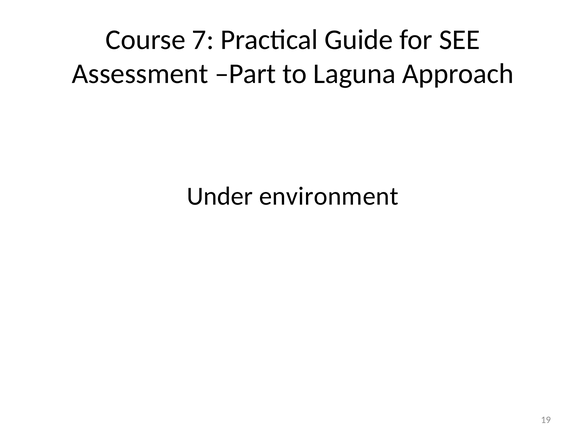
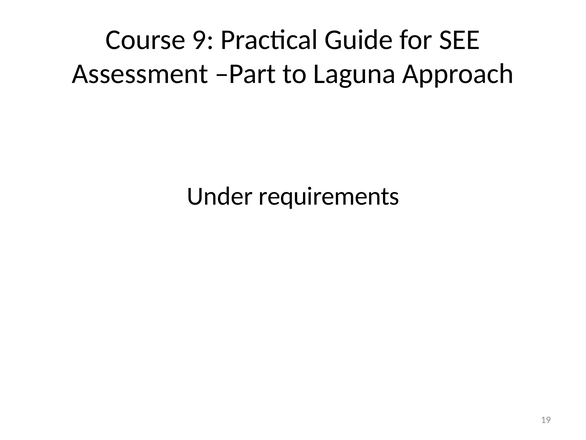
7: 7 -> 9
environment: environment -> requirements
